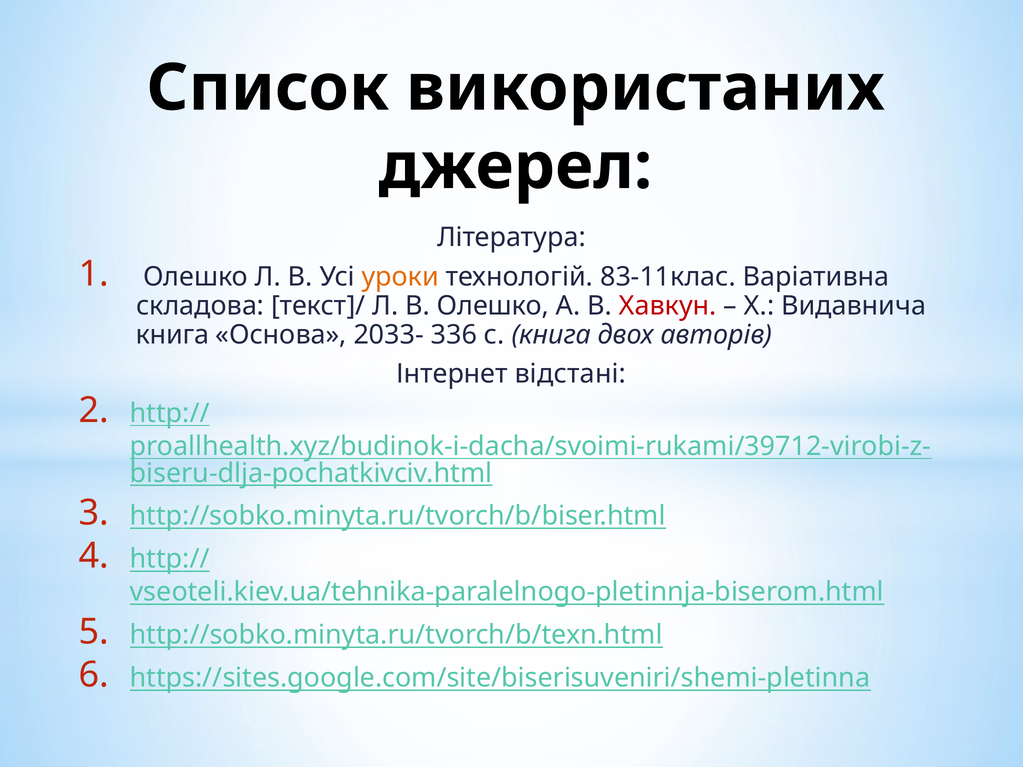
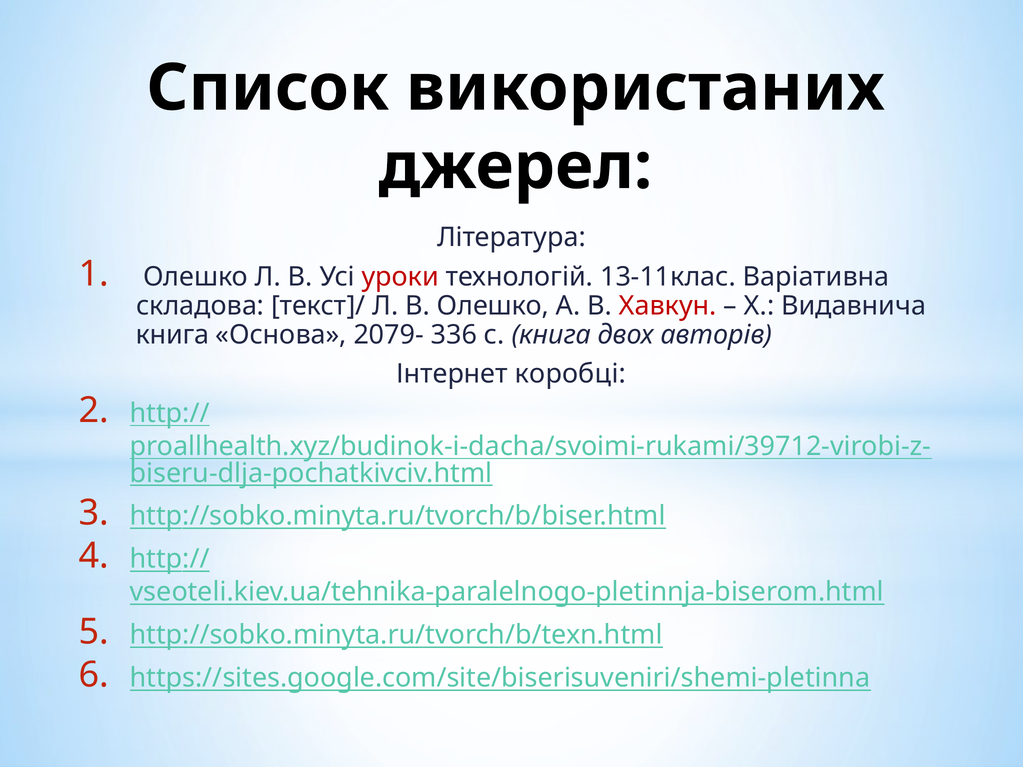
уроки colour: orange -> red
83-11клас: 83-11клас -> 13-11клас
2033-: 2033- -> 2079-
відстані: відстані -> коробці
